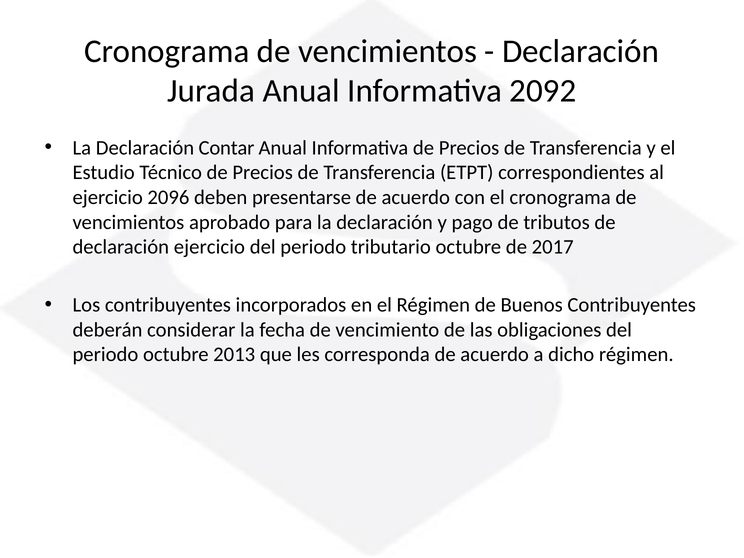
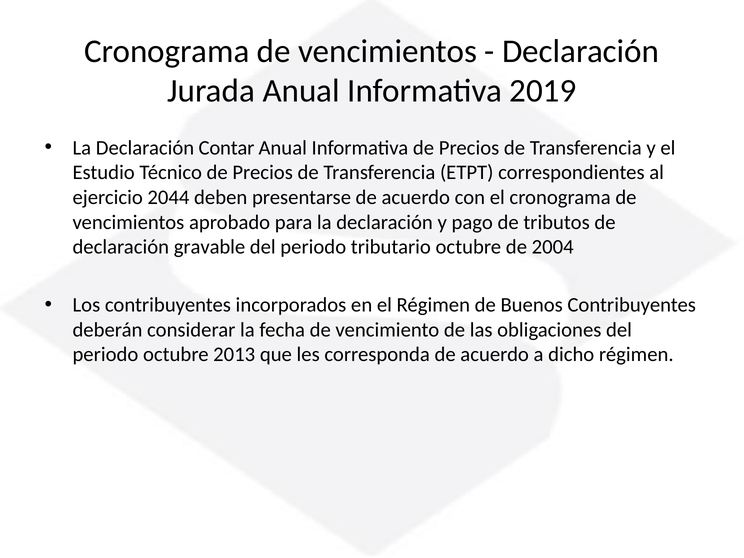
2092: 2092 -> 2019
2096: 2096 -> 2044
declaración ejercicio: ejercicio -> gravable
2017: 2017 -> 2004
